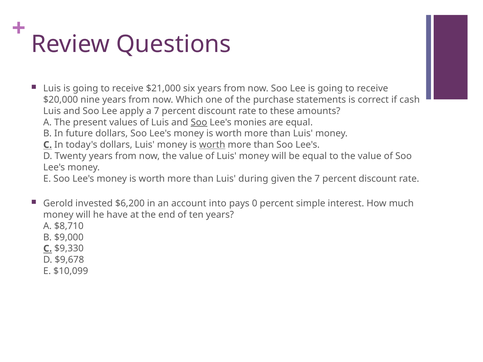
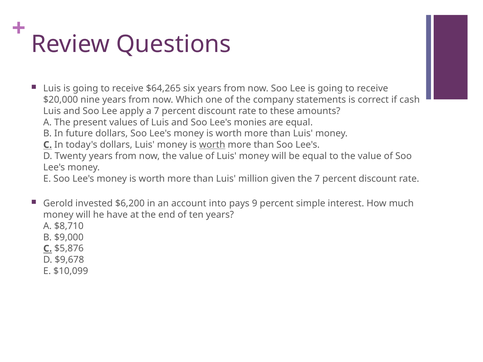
$21,000: $21,000 -> $64,265
purchase: purchase -> company
Soo at (199, 122) underline: present -> none
during: during -> million
0: 0 -> 9
$9,330: $9,330 -> $5,876
